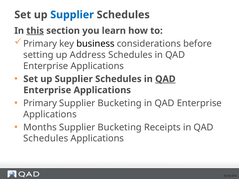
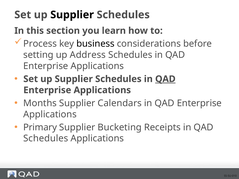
Supplier at (72, 15) colour: blue -> black
this underline: present -> none
Primary at (40, 44): Primary -> Process
Primary at (40, 103): Primary -> Months
Bucketing at (120, 103): Bucketing -> Calendars
Months: Months -> Primary
